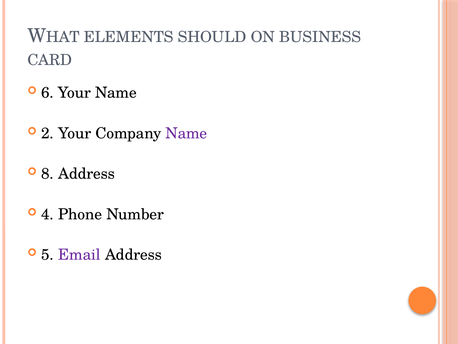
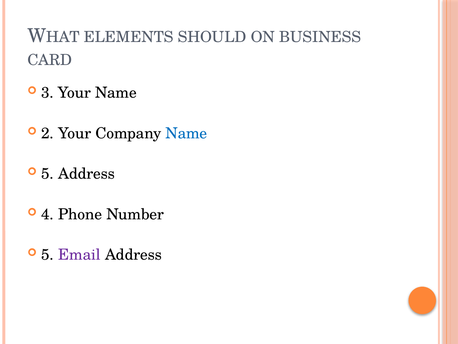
6: 6 -> 3
Name at (186, 133) colour: purple -> blue
8 at (48, 174): 8 -> 5
